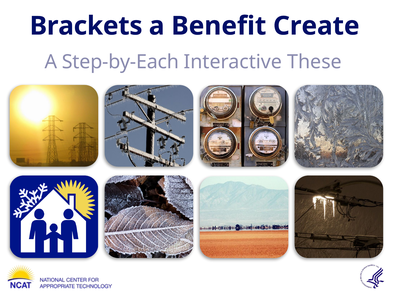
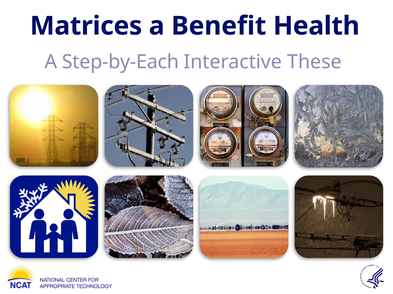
Brackets: Brackets -> Matrices
Create: Create -> Health
